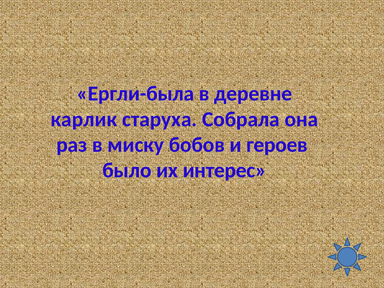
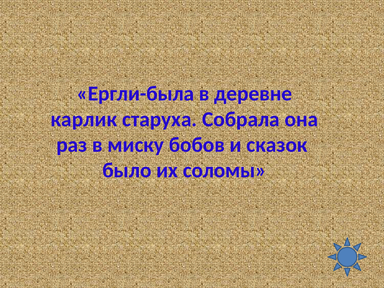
героев: героев -> сказок
интерес: интерес -> соломы
